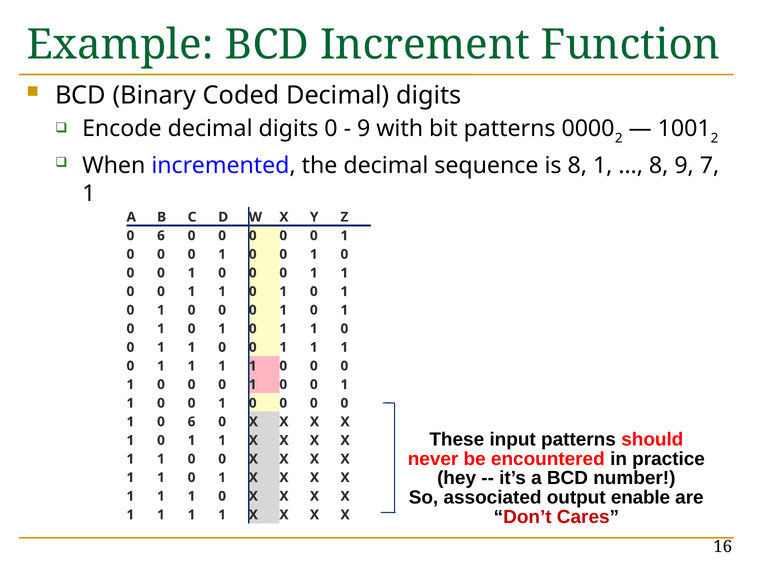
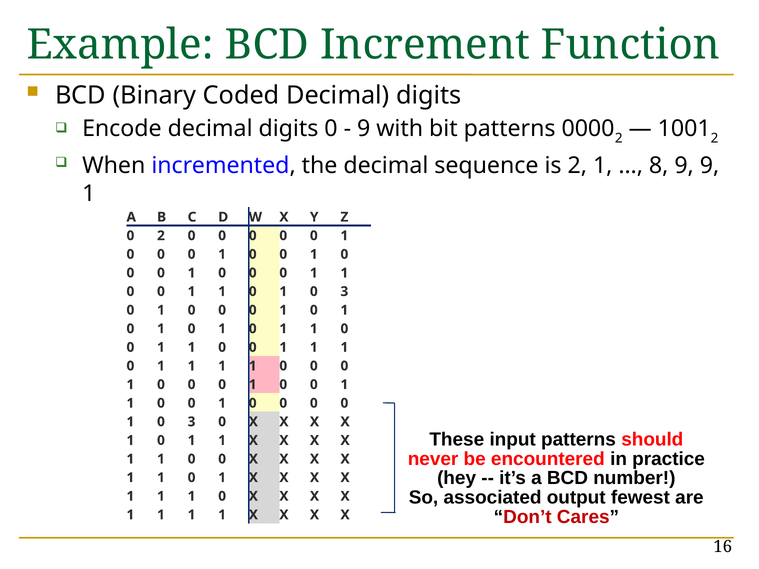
is 8: 8 -> 2
9 7: 7 -> 9
6 at (161, 236): 6 -> 2
1 at (344, 292): 1 -> 3
6 at (192, 422): 6 -> 3
enable: enable -> fewest
